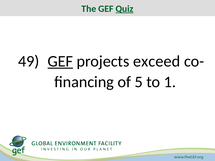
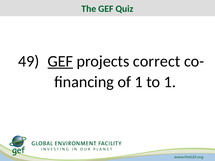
Quiz underline: present -> none
exceed: exceed -> correct
of 5: 5 -> 1
